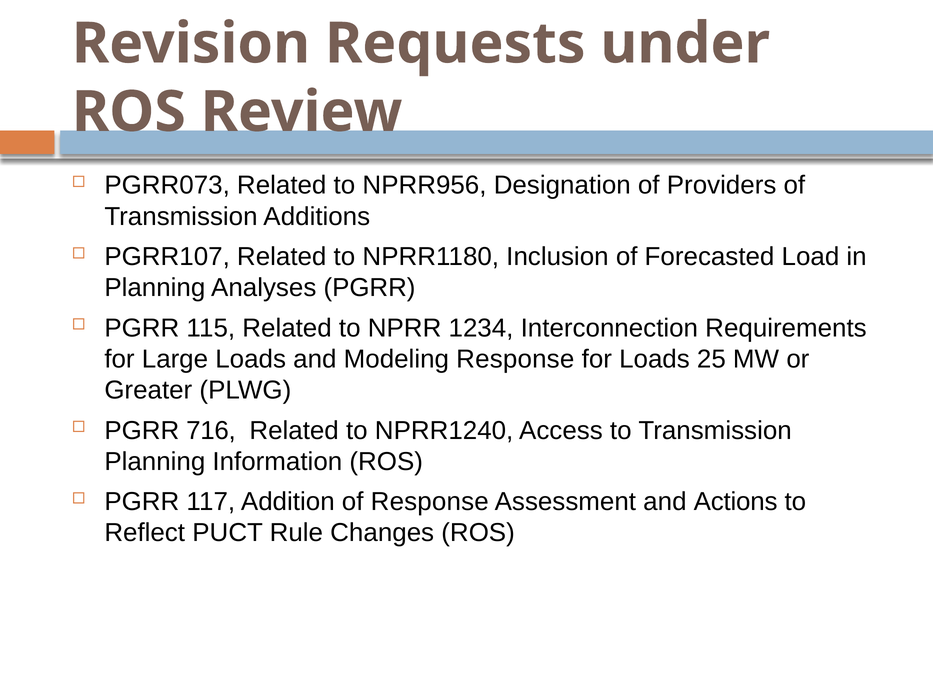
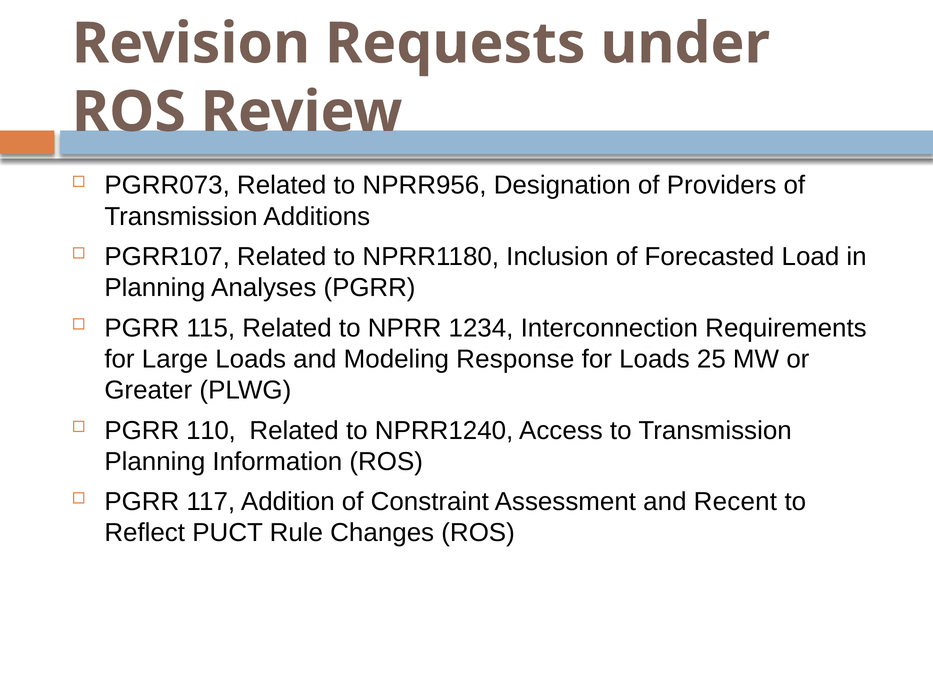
716: 716 -> 110
of Response: Response -> Constraint
Actions: Actions -> Recent
